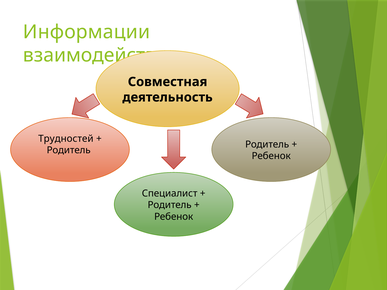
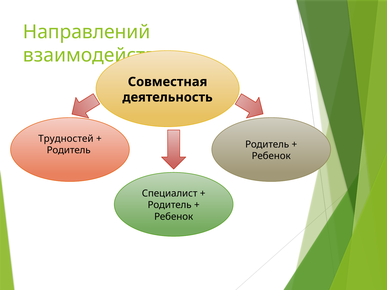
Информации: Информации -> Направлений
